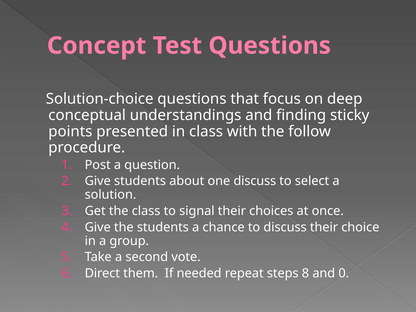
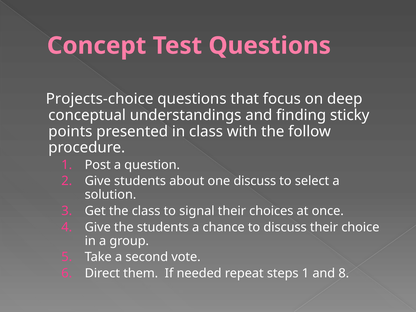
Solution-choice: Solution-choice -> Projects-choice
steps 8: 8 -> 1
0: 0 -> 8
